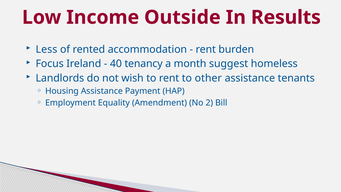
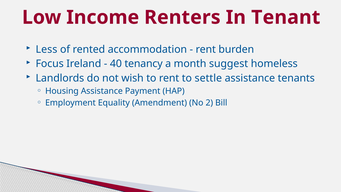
Outside: Outside -> Renters
Results: Results -> Tenant
other: other -> settle
